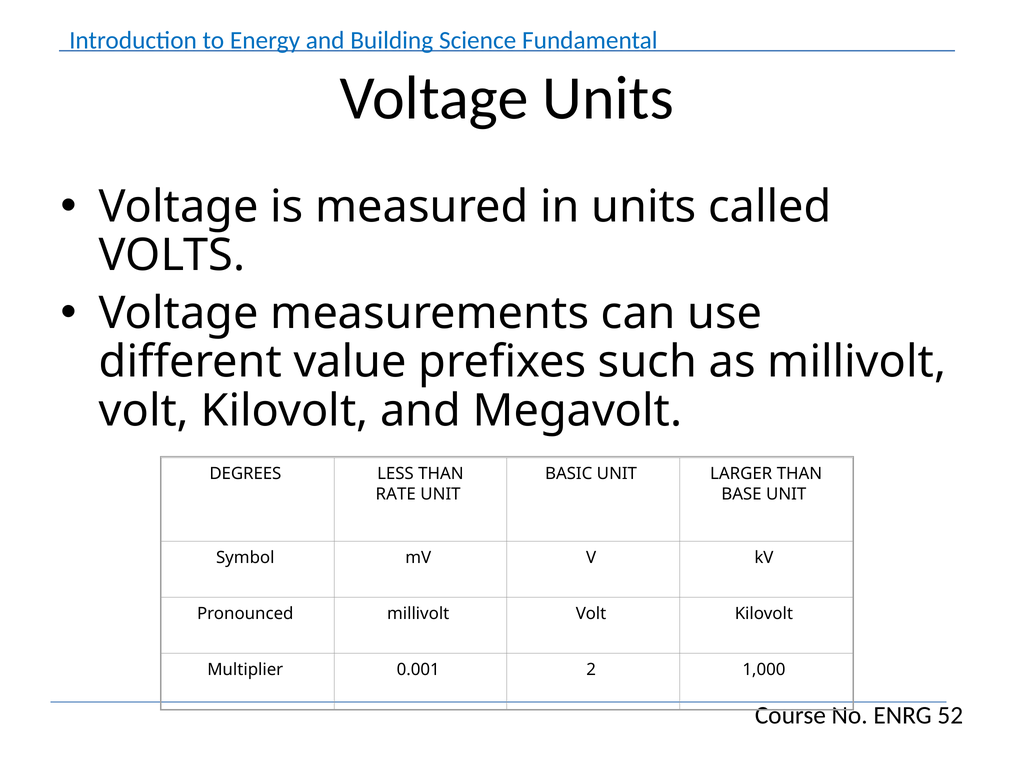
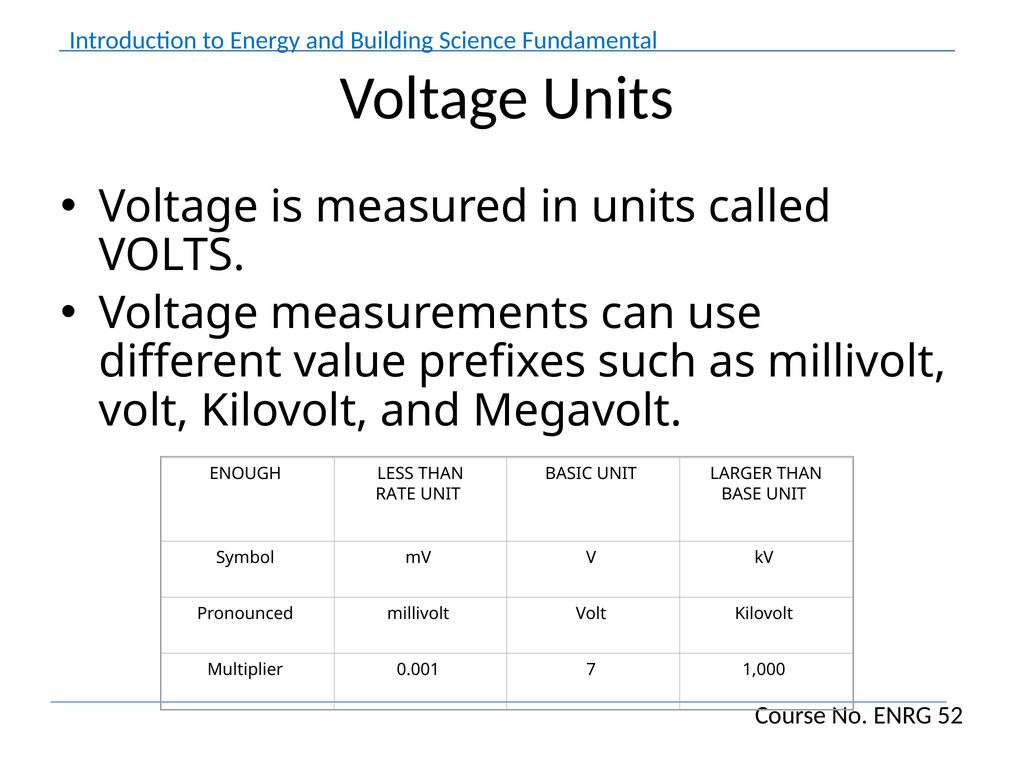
DEGREES: DEGREES -> ENOUGH
2: 2 -> 7
